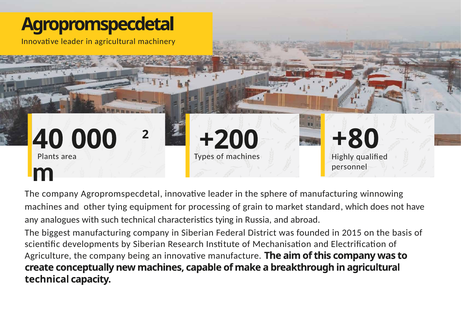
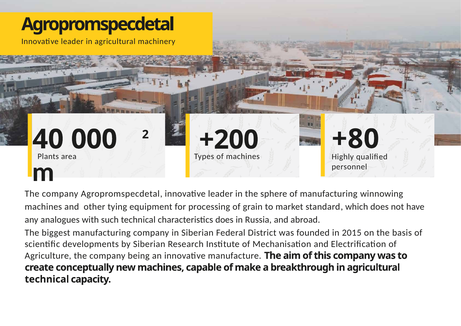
characteristics tying: tying -> does
